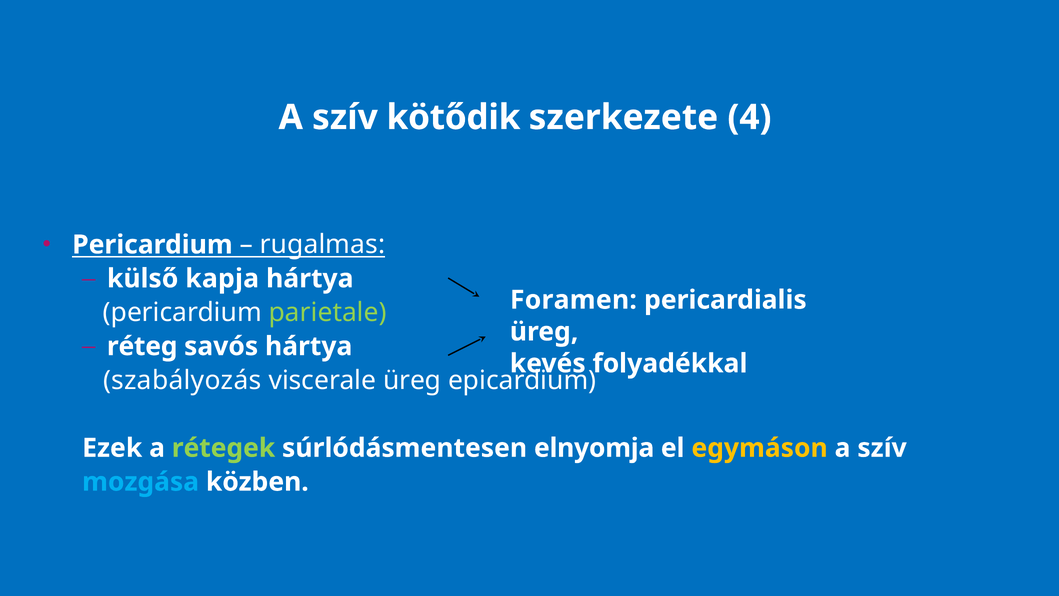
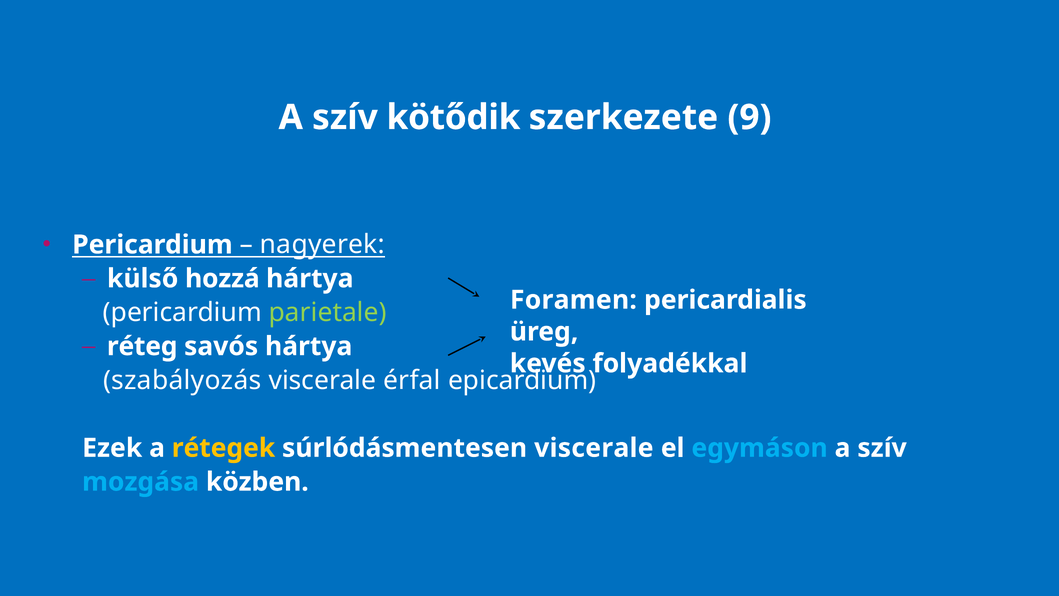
4: 4 -> 9
rugalmas: rugalmas -> nagyerek
kapja: kapja -> hozzá
viscerale üreg: üreg -> érfal
rétegek colour: light green -> yellow
súrlódásmentesen elnyomja: elnyomja -> viscerale
egymáson colour: yellow -> light blue
